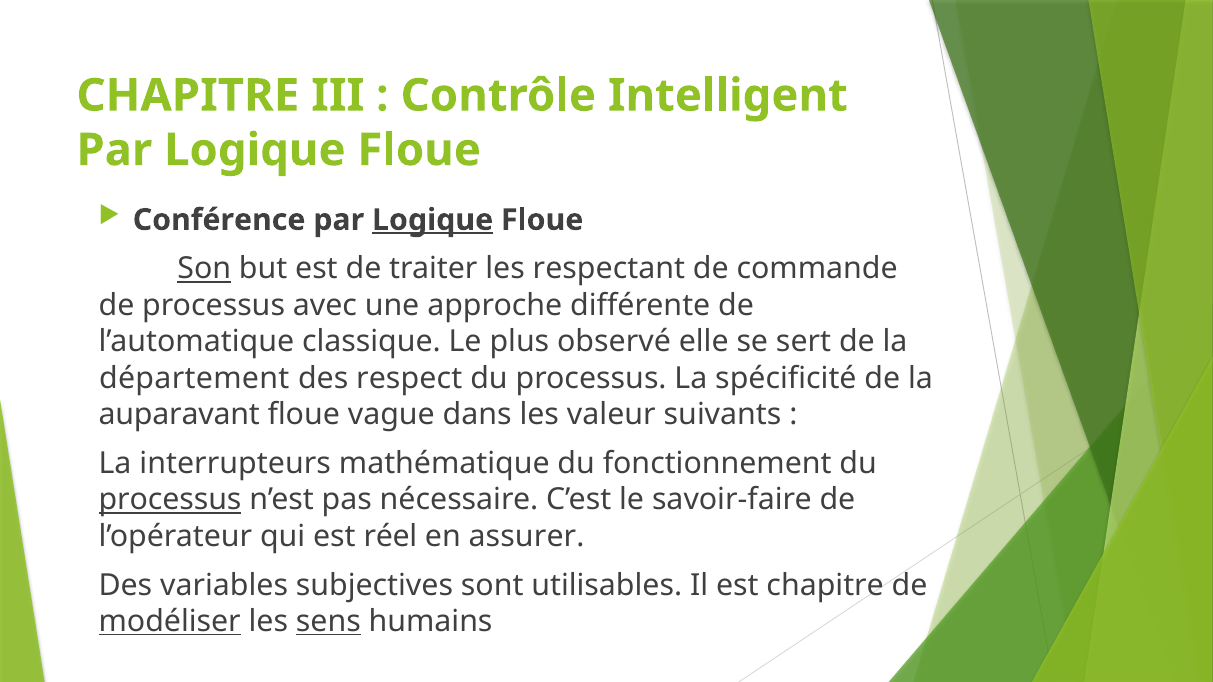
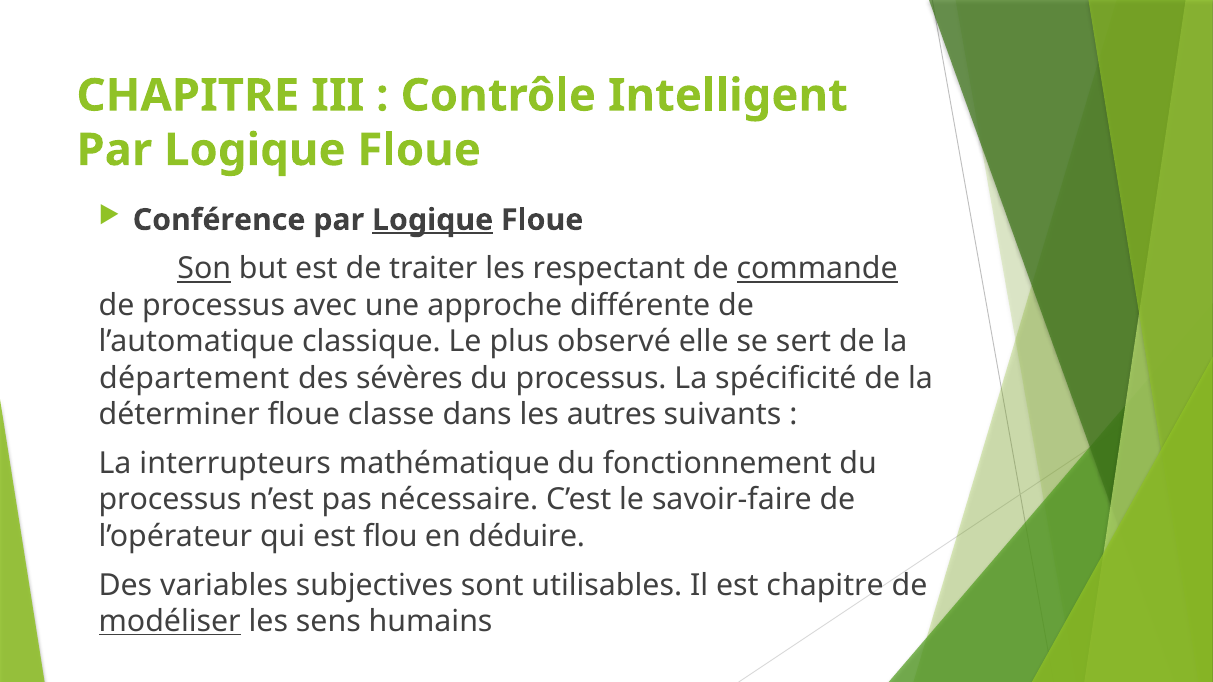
commande underline: none -> present
respect: respect -> sévères
auparavant: auparavant -> déterminer
vague: vague -> classe
valeur: valeur -> autres
processus at (170, 500) underline: present -> none
réel: réel -> flou
assurer: assurer -> déduire
sens underline: present -> none
